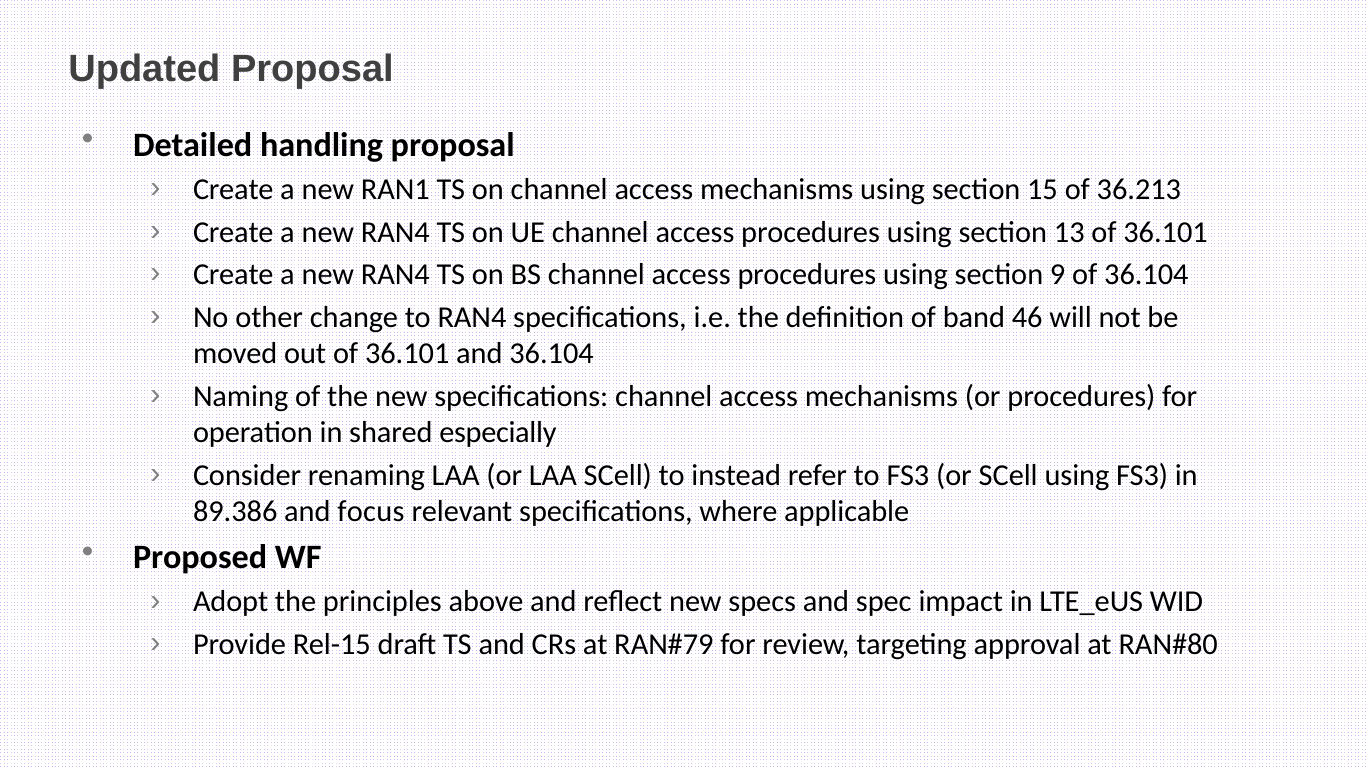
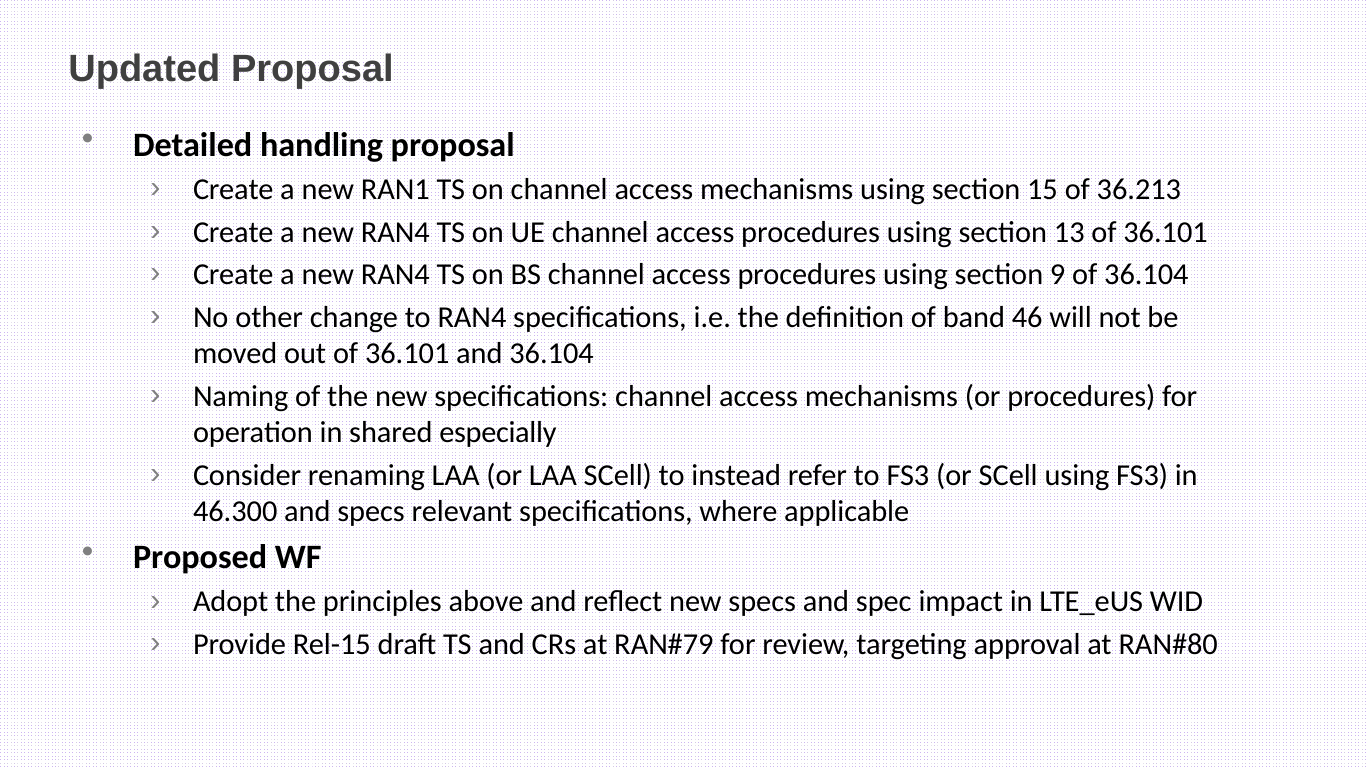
89.386: 89.386 -> 46.300
and focus: focus -> specs
